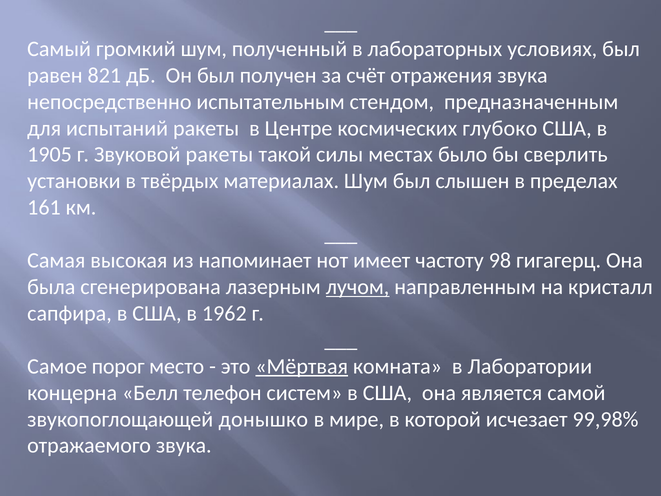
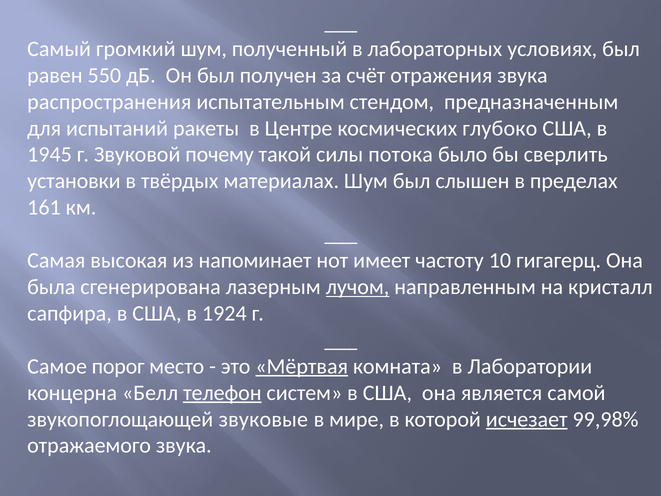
821: 821 -> 550
непосредственно: непосредственно -> распространения
1905: 1905 -> 1945
Звуковой ракеты: ракеты -> почему
местах: местах -> потока
98: 98 -> 10
1962: 1962 -> 1924
телефон underline: none -> present
донышко: донышко -> звуковые
исчезает underline: none -> present
